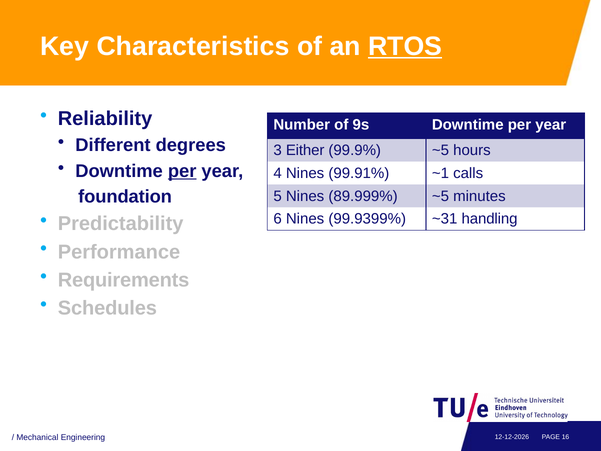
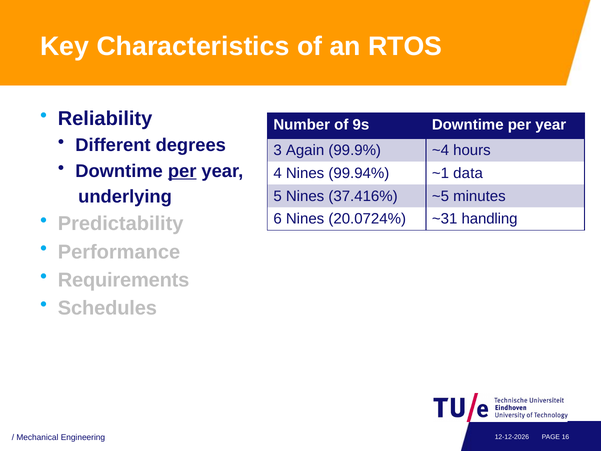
RTOS underline: present -> none
Either: Either -> Again
99.9% ~5: ~5 -> ~4
99.91%: 99.91% -> 99.94%
calls: calls -> data
foundation: foundation -> underlying
89.999%: 89.999% -> 37.416%
99.9399%: 99.9399% -> 20.0724%
